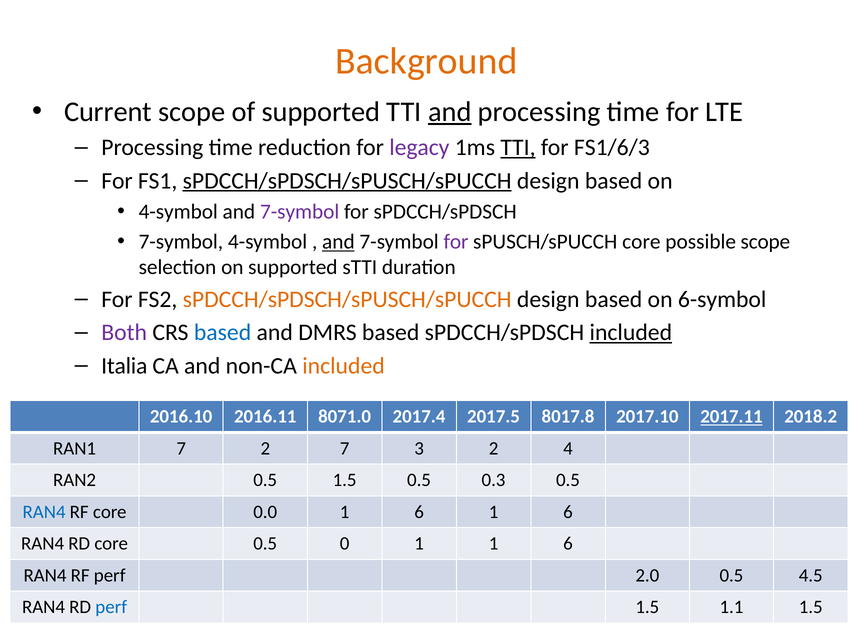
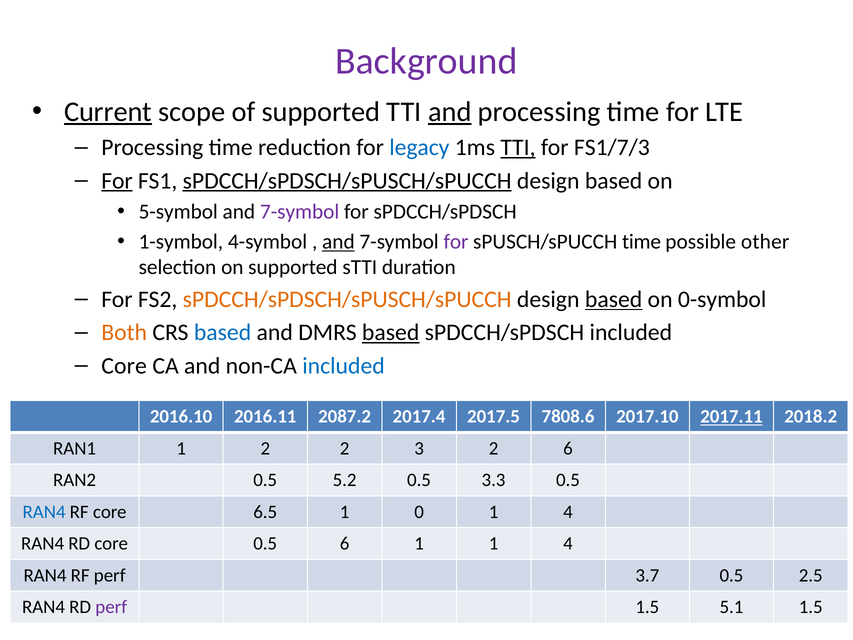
Background colour: orange -> purple
Current underline: none -> present
legacy colour: purple -> blue
FS1/6/3: FS1/6/3 -> FS1/7/3
For at (117, 181) underline: none -> present
4-symbol at (178, 212): 4-symbol -> 5-symbol
7-symbol at (181, 242): 7-symbol -> 1-symbol
sPUSCH/sPUCCH core: core -> time
possible scope: scope -> other
based at (614, 299) underline: none -> present
6-symbol: 6-symbol -> 0-symbol
Both colour: purple -> orange
based at (391, 332) underline: none -> present
included at (631, 332) underline: present -> none
Italia at (124, 366): Italia -> Core
included at (344, 366) colour: orange -> blue
8071.0: 8071.0 -> 2087.2
8017.8: 8017.8 -> 7808.6
RAN1 7: 7 -> 1
2 7: 7 -> 2
2 4: 4 -> 6
0.5 1.5: 1.5 -> 5.2
0.3: 0.3 -> 3.3
0.0: 0.0 -> 6.5
6 at (419, 512): 6 -> 0
6 at (568, 512): 6 -> 4
0.5 0: 0 -> 6
1 1 6: 6 -> 4
2.0: 2.0 -> 3.7
4.5: 4.5 -> 2.5
perf at (111, 607) colour: blue -> purple
1.1: 1.1 -> 5.1
